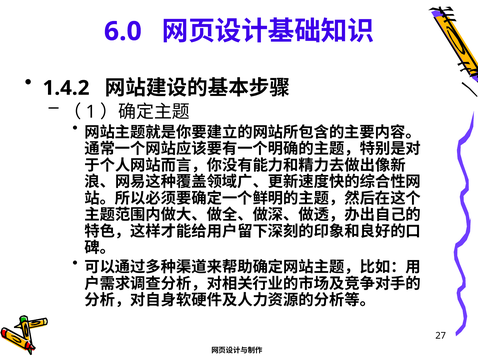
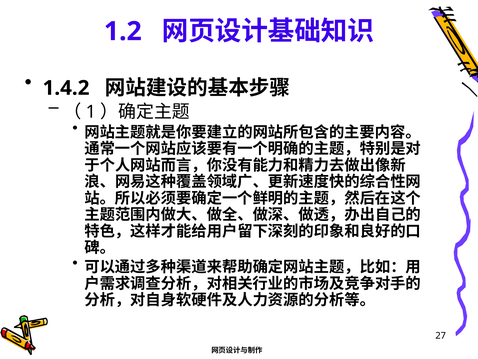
6.0: 6.0 -> 1.2
